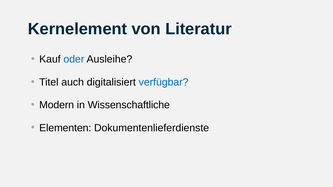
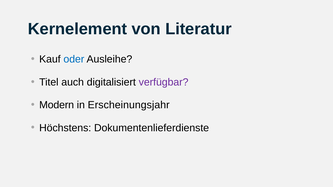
verfügbar colour: blue -> purple
Wissenschaftliche: Wissenschaftliche -> Erscheinungsjahr
Elementen: Elementen -> Höchstens
